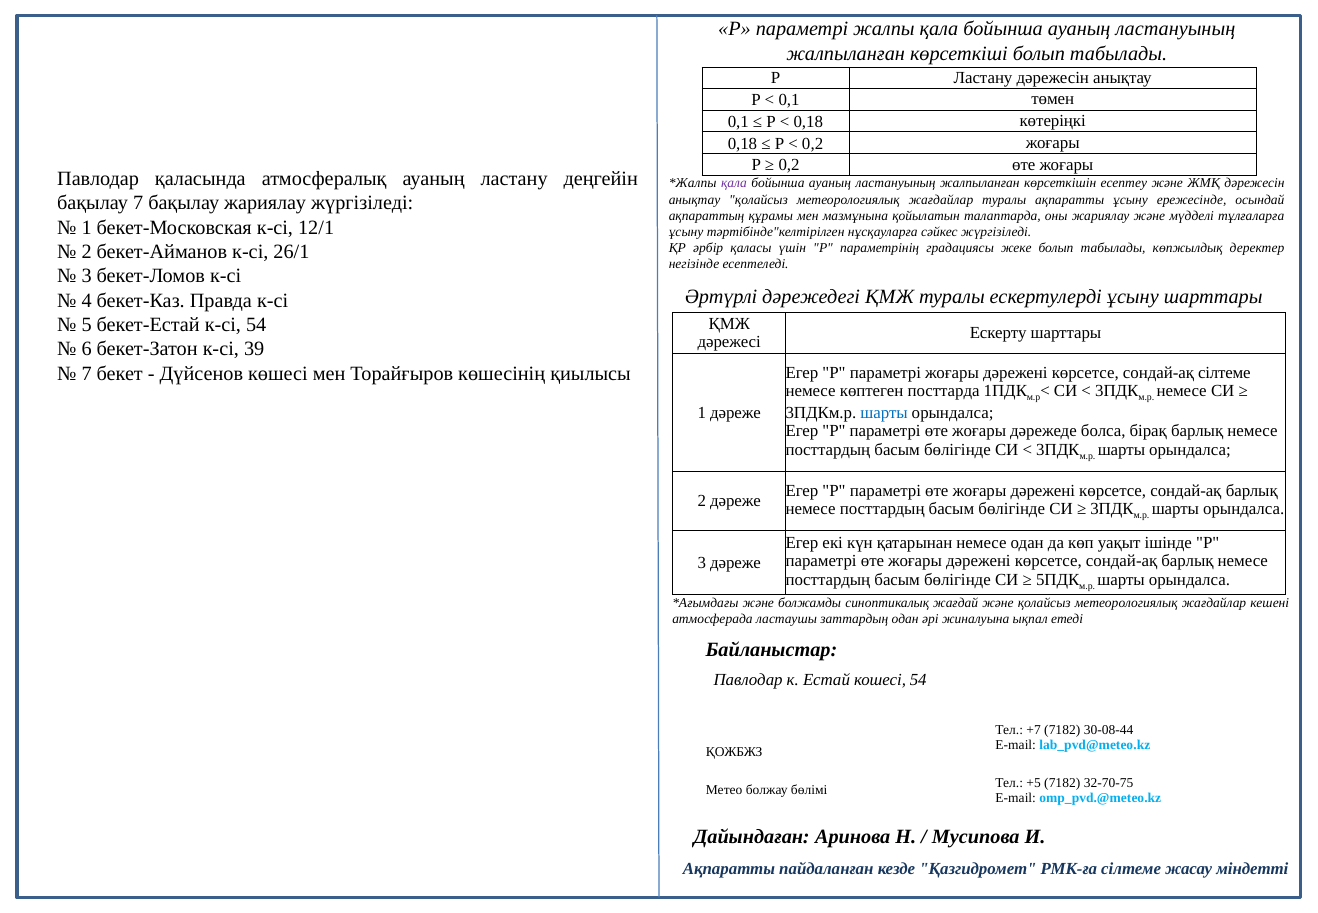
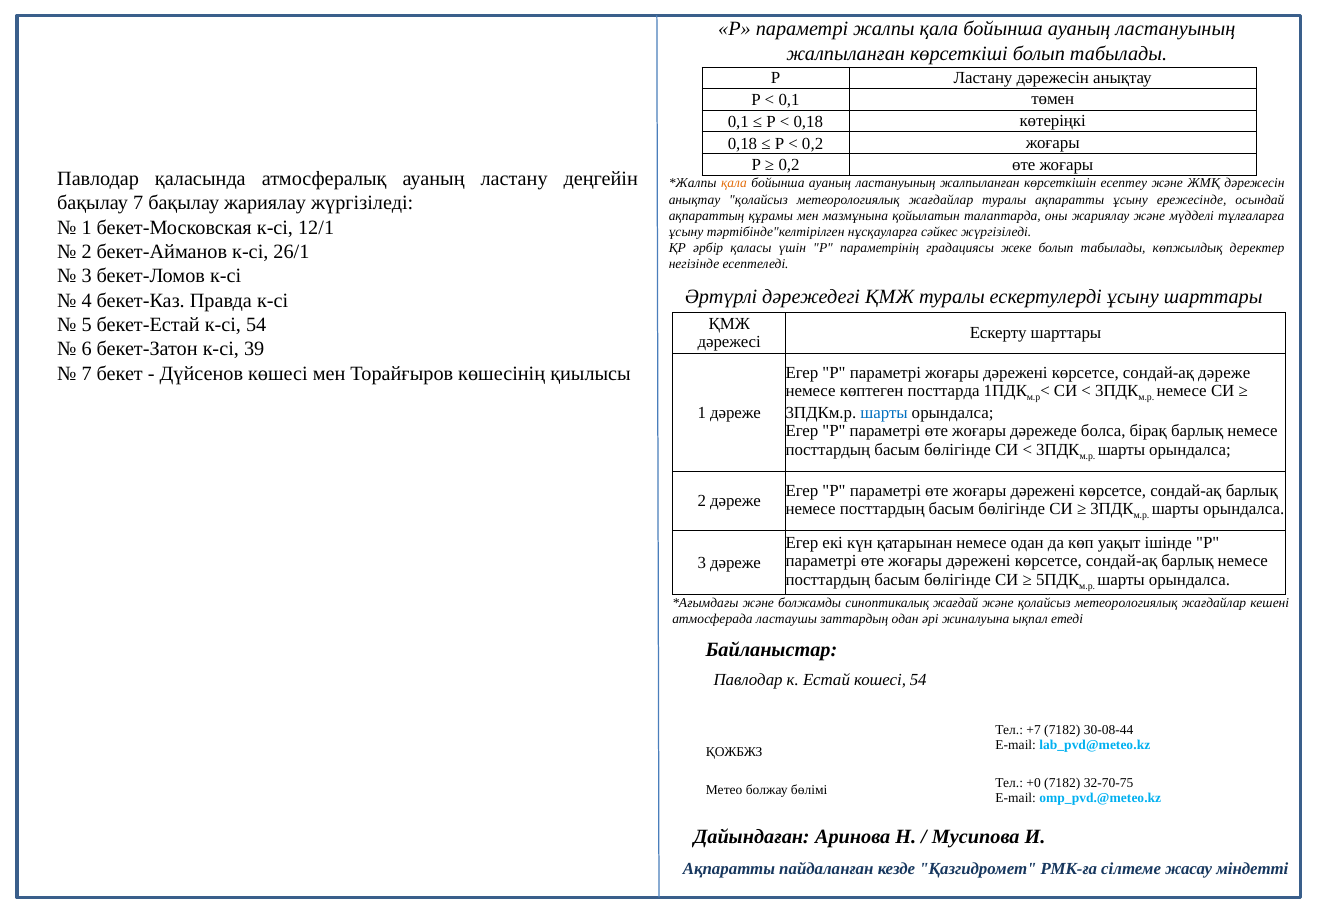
қала at (734, 183) colour: purple -> orange
сондай-ақ сілтеме: сілтеме -> дәреже
+5: +5 -> +0
